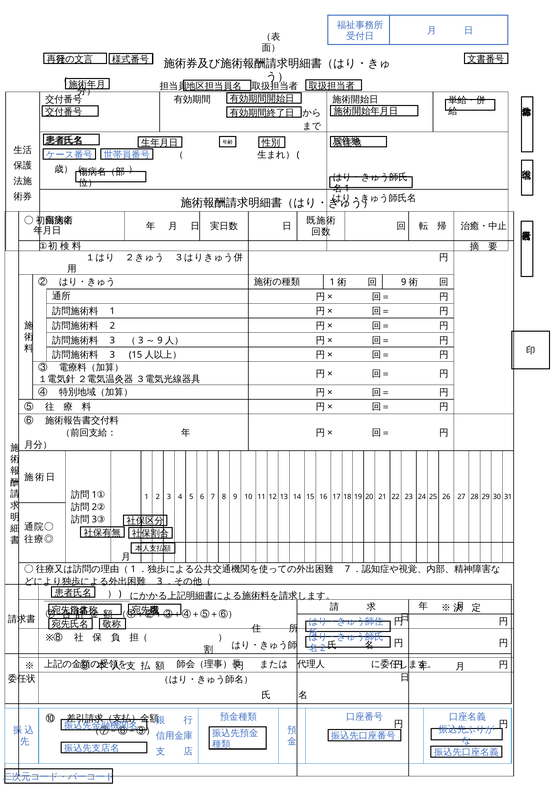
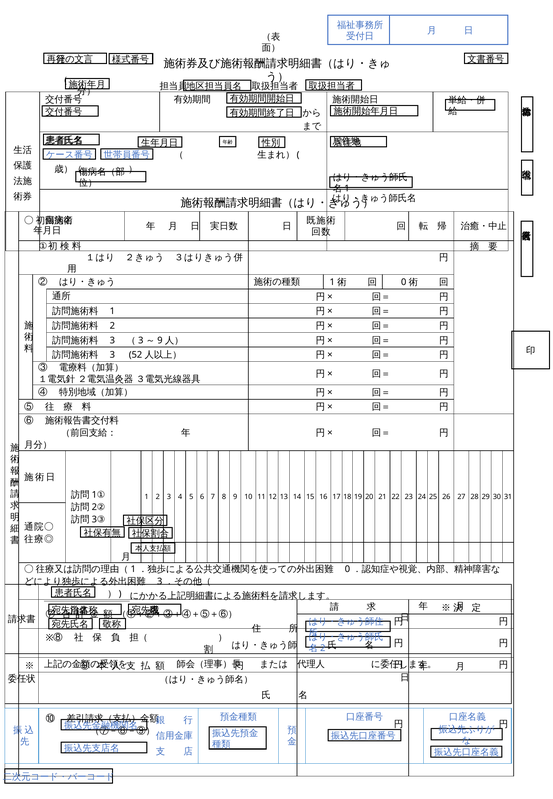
9 at (404, 282): 9 -> 0
3 15: 15 -> 52
7 at (347, 569): 7 -> 0
